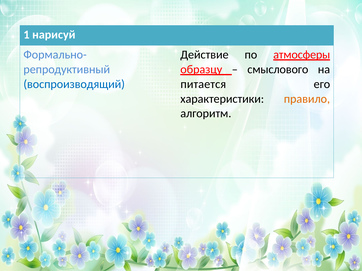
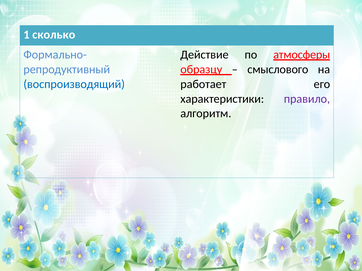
нарисуй: нарисуй -> сколько
питается: питается -> работает
правило colour: orange -> purple
